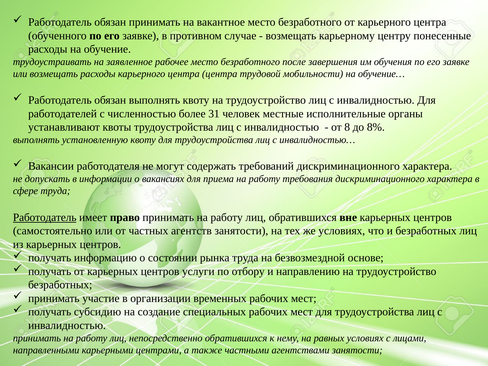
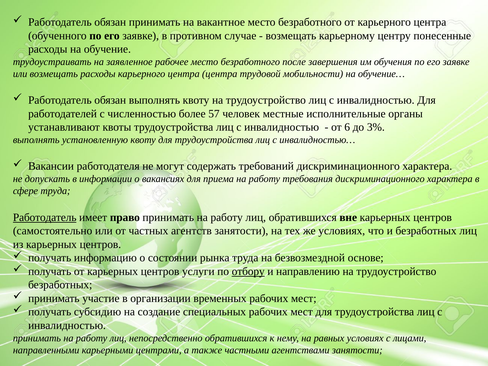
31: 31 -> 57
8: 8 -> 6
8%: 8% -> 3%
отбору underline: none -> present
